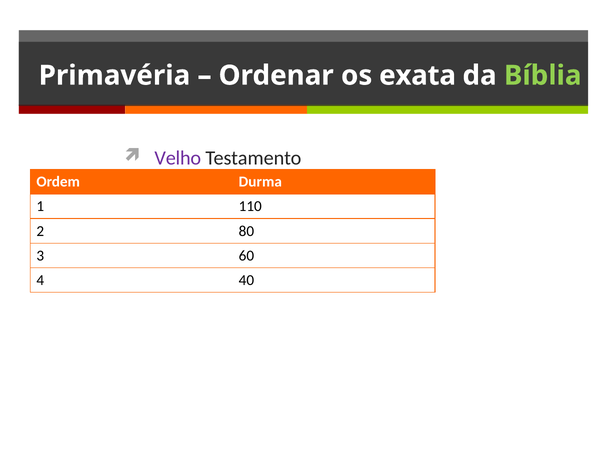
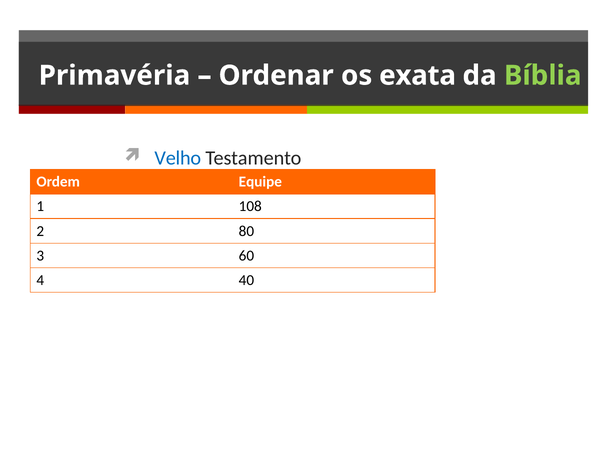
Velho colour: purple -> blue
Durma: Durma -> Equipe
110: 110 -> 108
